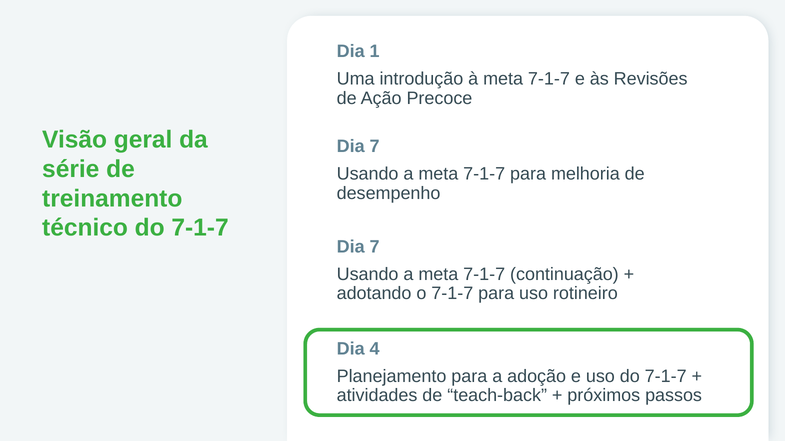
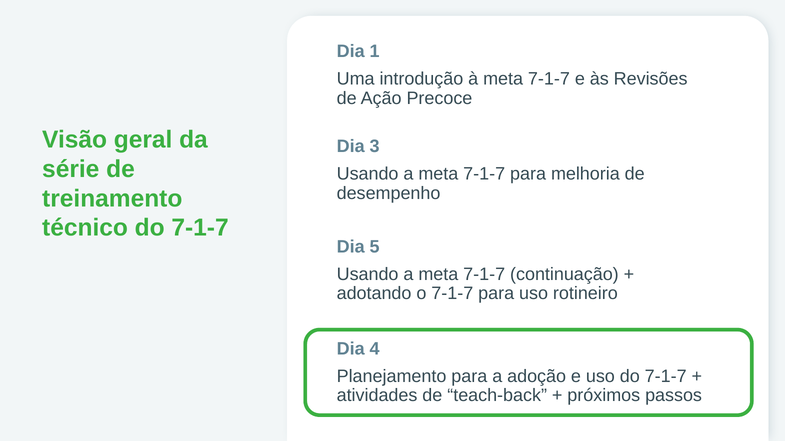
7 at (375, 146): 7 -> 3
7 at (375, 247): 7 -> 5
